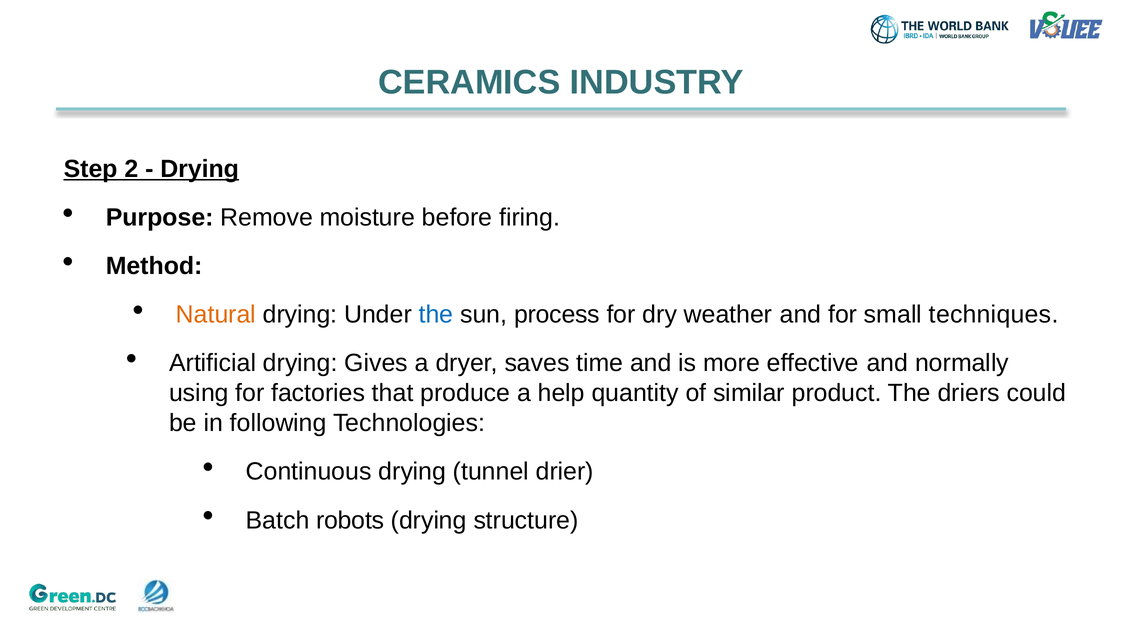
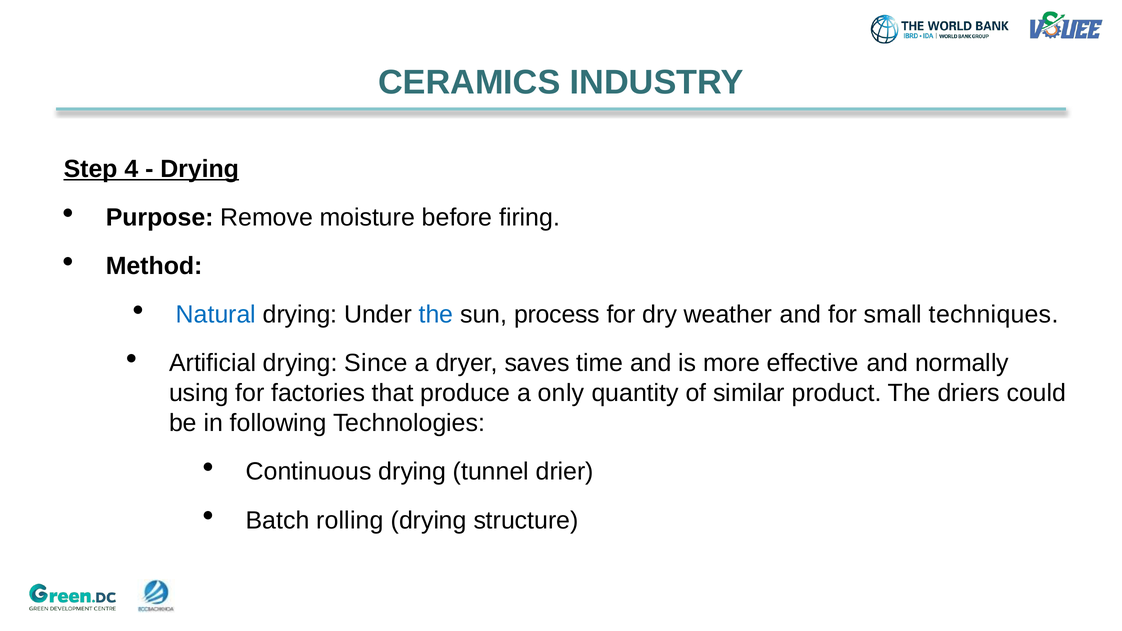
2: 2 -> 4
Natural colour: orange -> blue
Gives: Gives -> Since
help: help -> only
robots: robots -> rolling
